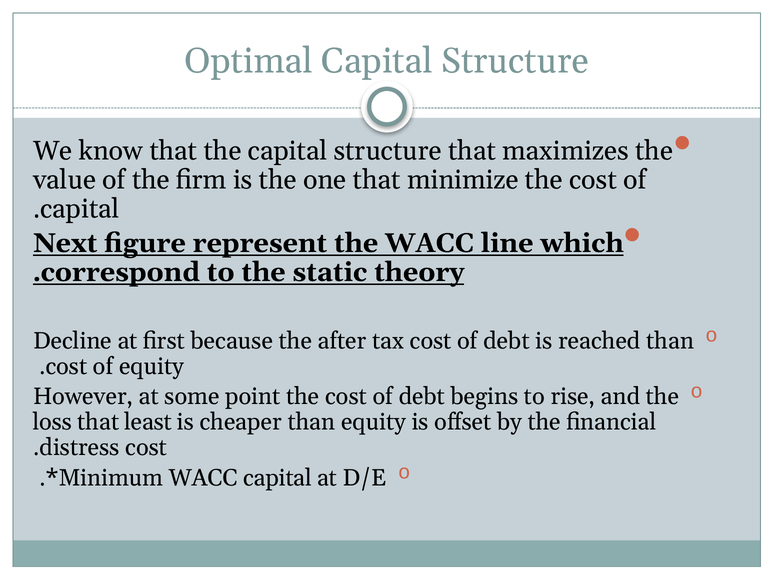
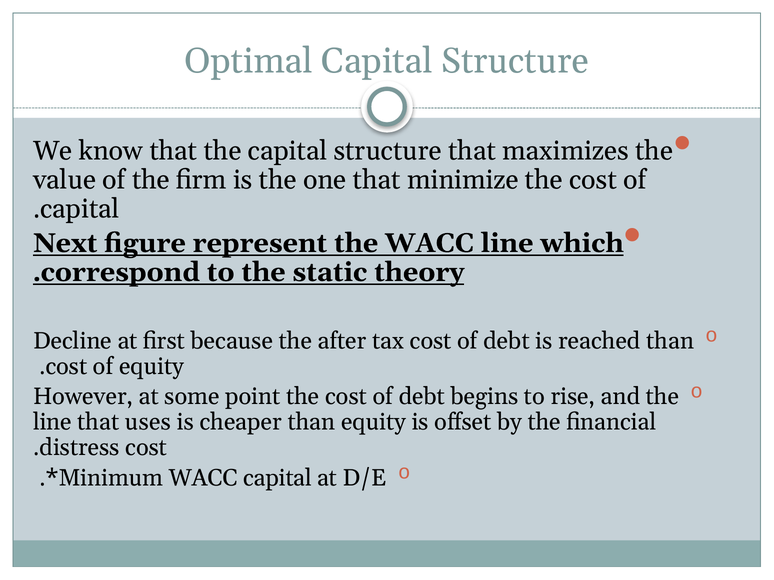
loss at (52, 422): loss -> line
least: least -> uses
